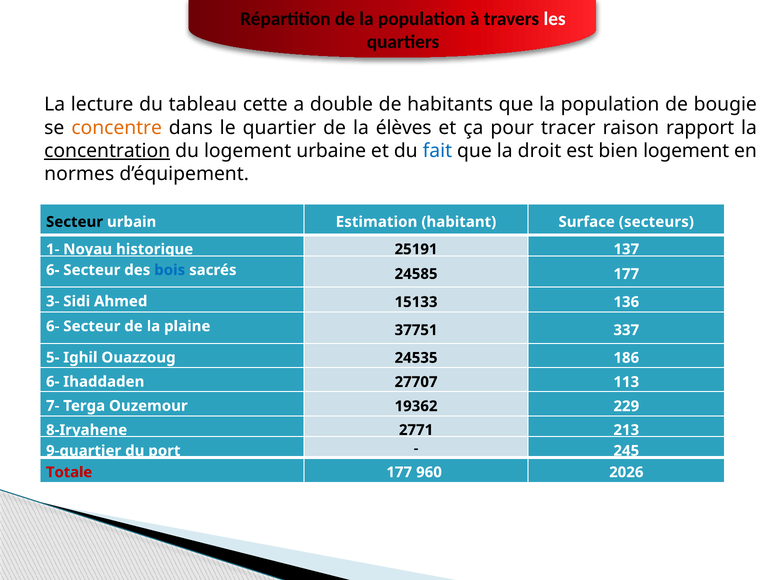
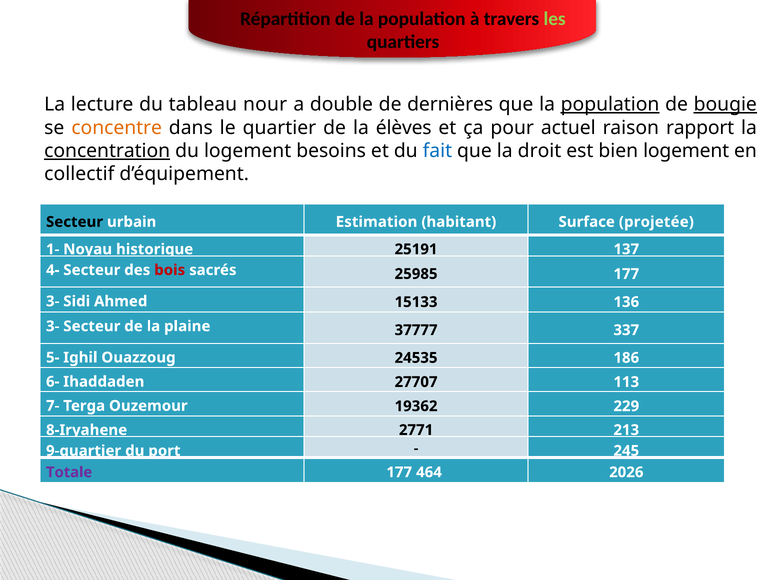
les colour: white -> light green
cette: cette -> nour
habitants: habitants -> dernières
population at (610, 104) underline: none -> present
bougie underline: none -> present
tracer: tracer -> actuel
urbaine: urbaine -> besoins
normes: normes -> collectif
secteurs: secteurs -> projetée
6- at (53, 270): 6- -> 4-
bois colour: blue -> red
24585: 24585 -> 25985
6- at (53, 326): 6- -> 3-
37751: 37751 -> 37777
Totale colour: red -> purple
960: 960 -> 464
